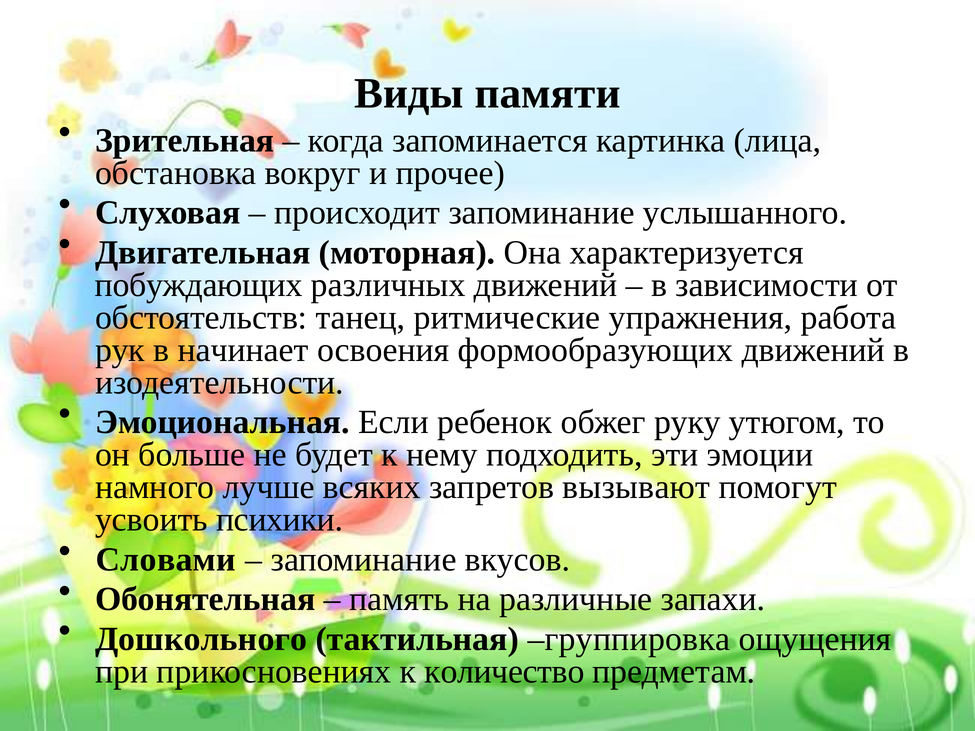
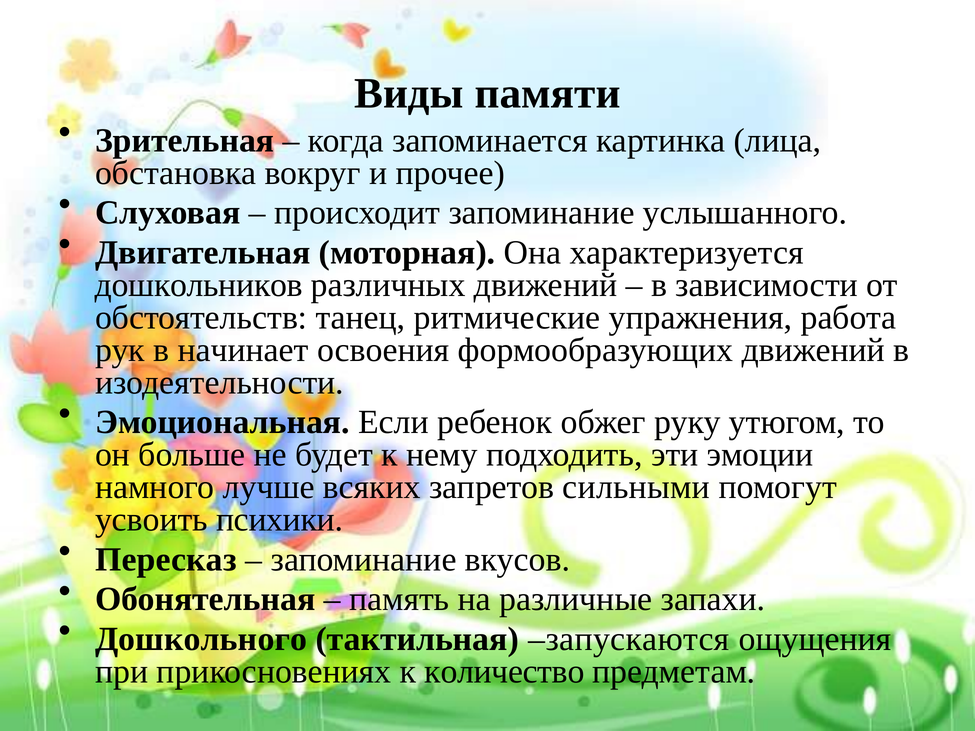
побуждающих: побуждающих -> дошкольников
вызывают: вызывают -> сильными
Словами: Словами -> Пересказ
группировка: группировка -> запускаются
